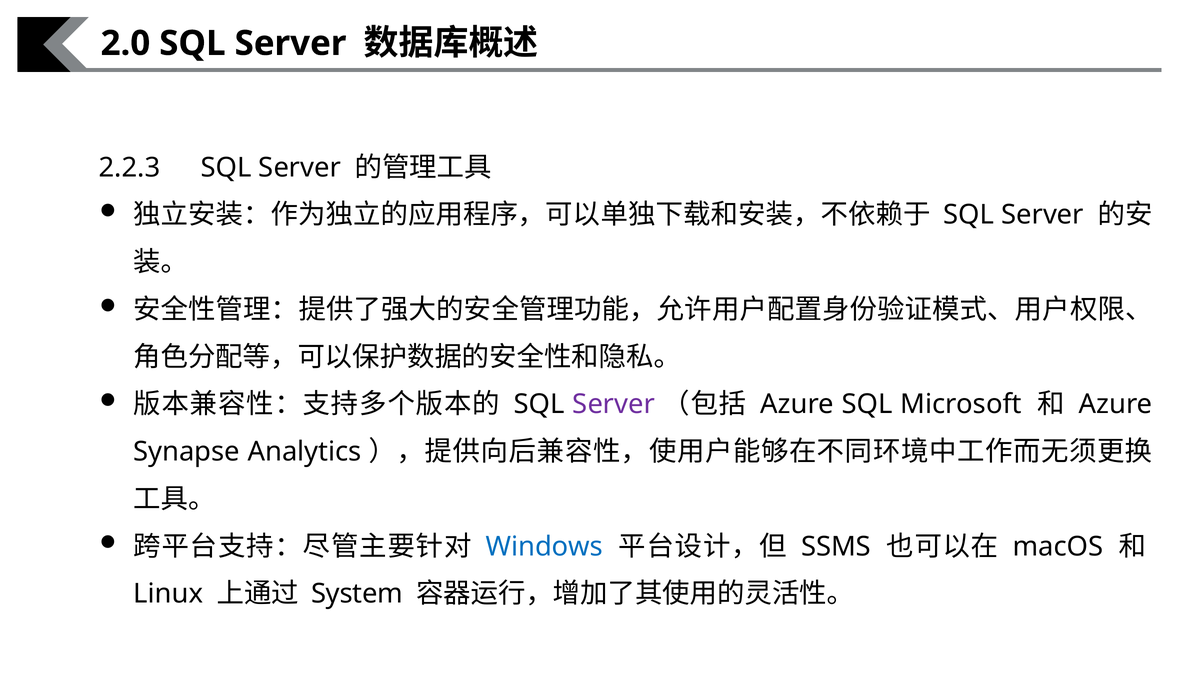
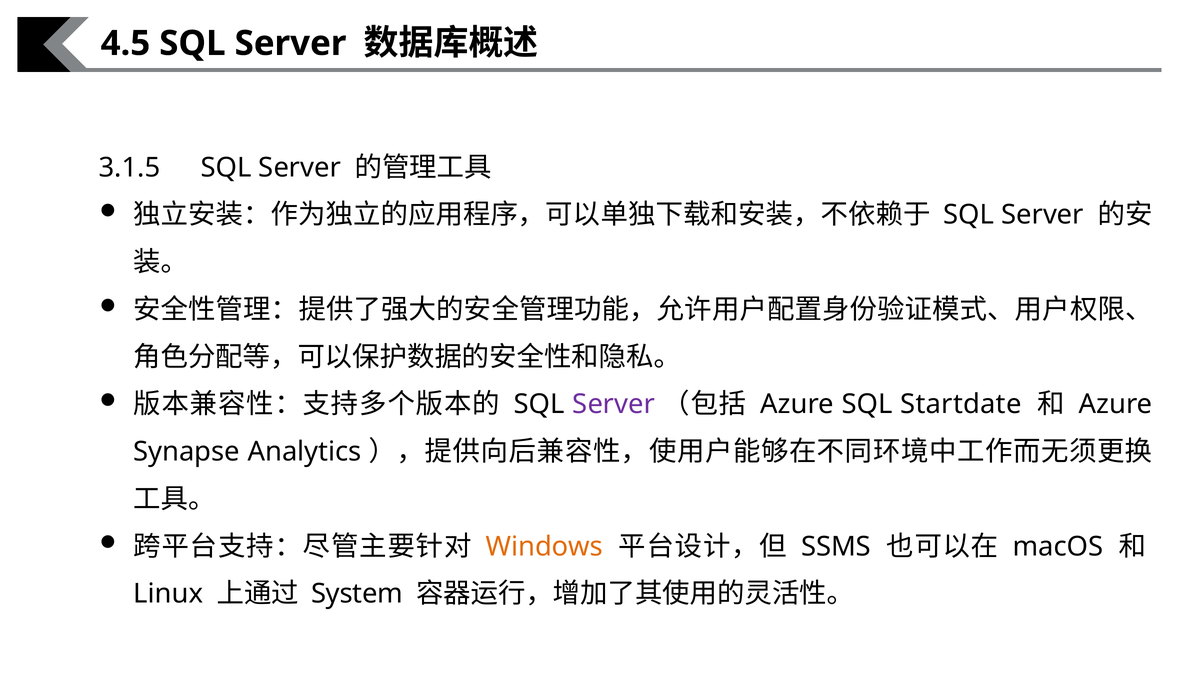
2.0: 2.0 -> 4.5
2.2.3: 2.2.3 -> 3.1.5
Microsoft: Microsoft -> Startdate
Windows colour: blue -> orange
